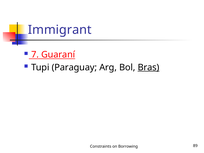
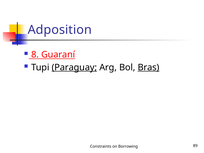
Immigrant: Immigrant -> Adposition
7: 7 -> 8
Paraguay underline: none -> present
